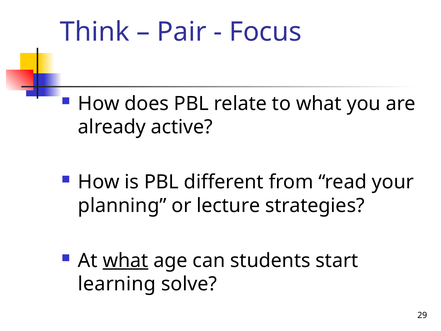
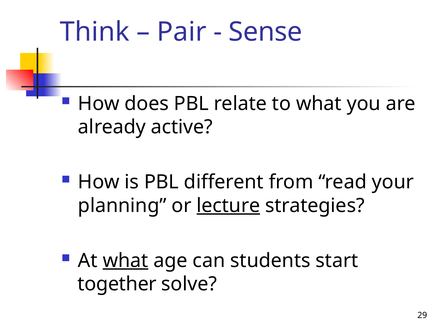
Focus: Focus -> Sense
lecture underline: none -> present
learning: learning -> together
